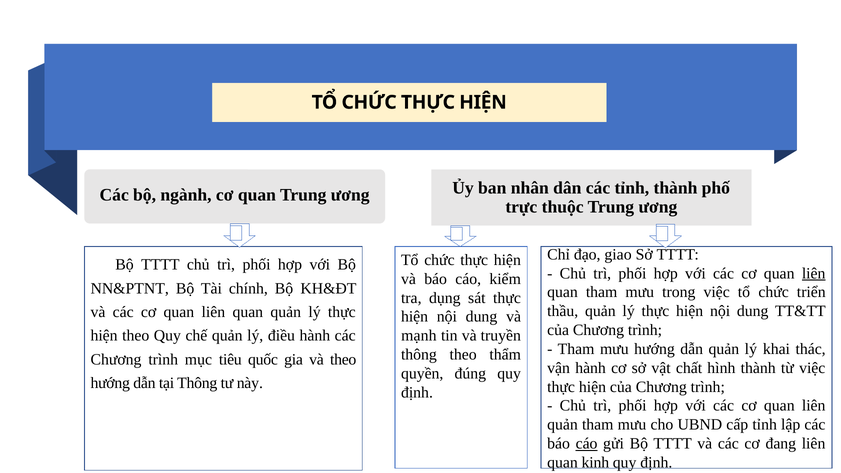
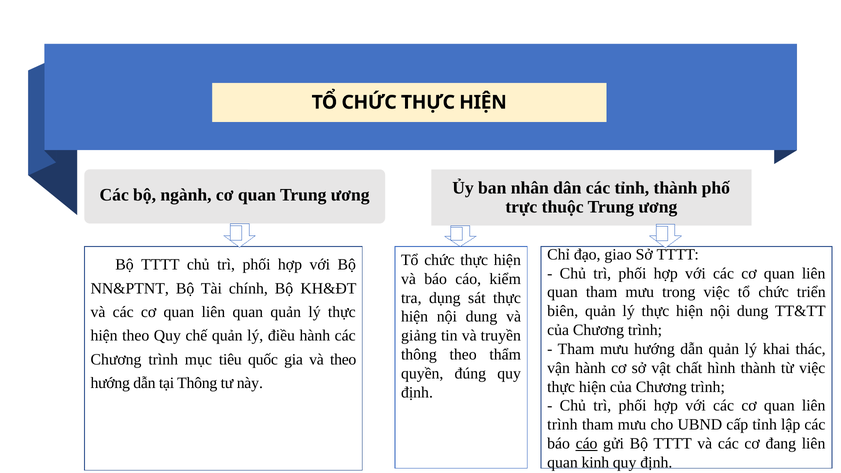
liên at (814, 273) underline: present -> none
thầu: thầu -> biên
mạnh: mạnh -> giảng
quản at (563, 425): quản -> trình
